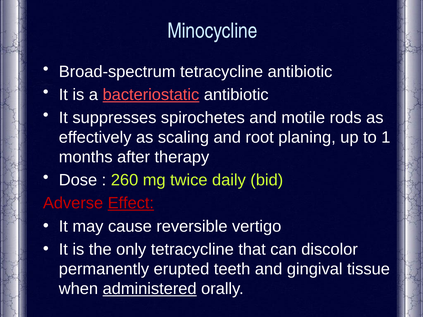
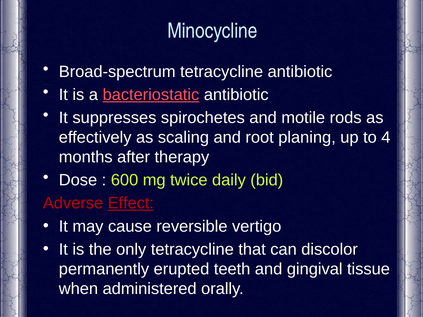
1: 1 -> 4
260: 260 -> 600
administered underline: present -> none
